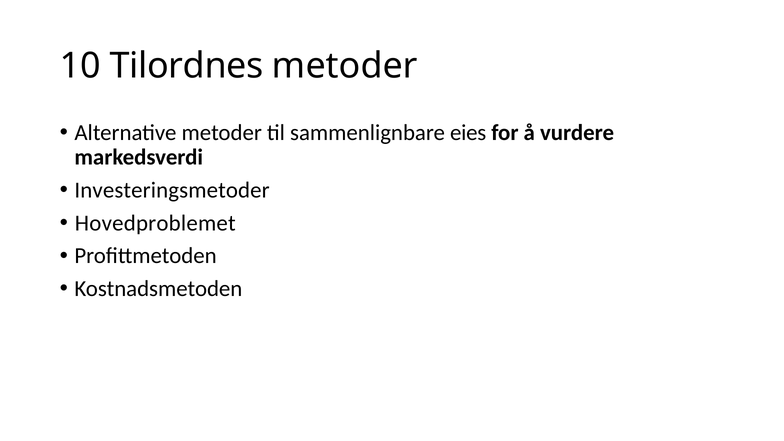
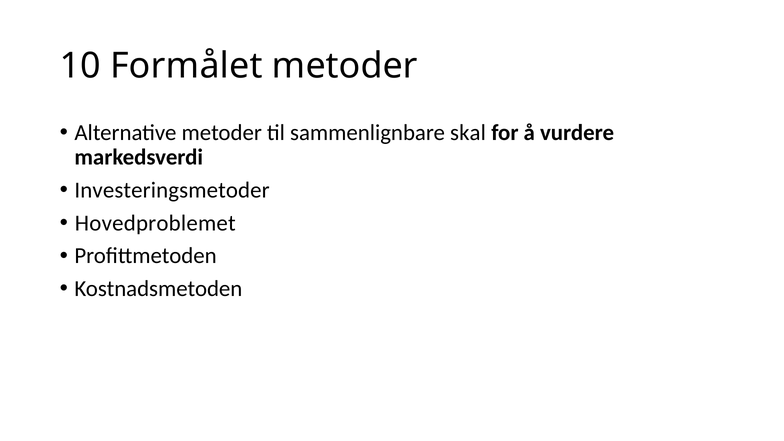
Tilordnes: Tilordnes -> Formålet
eies: eies -> skal
